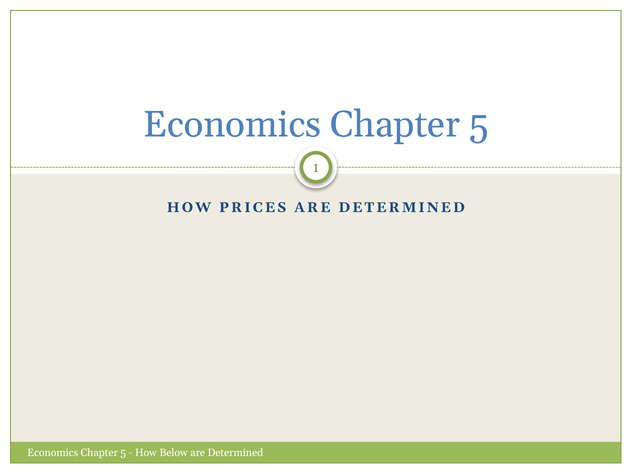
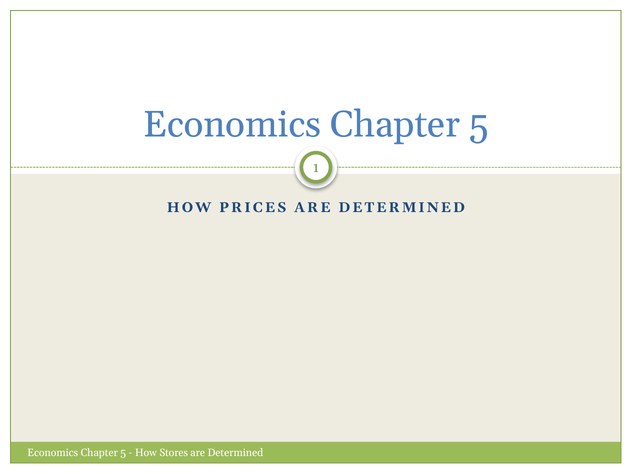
Below: Below -> Stores
